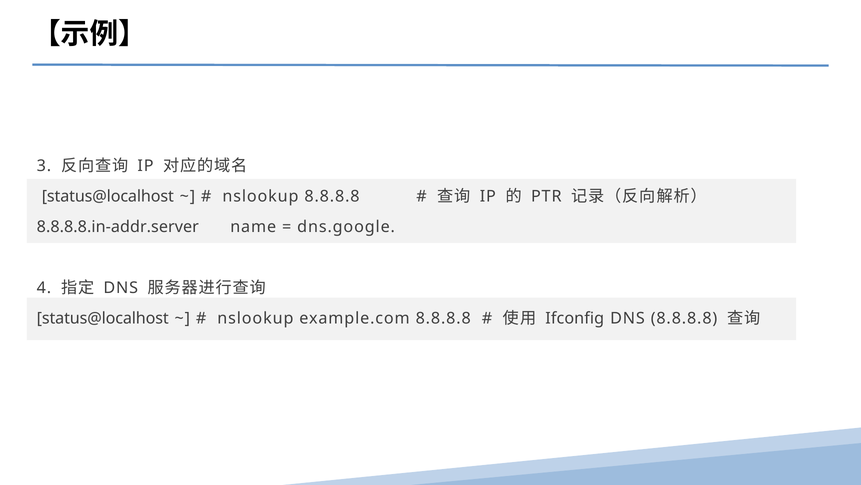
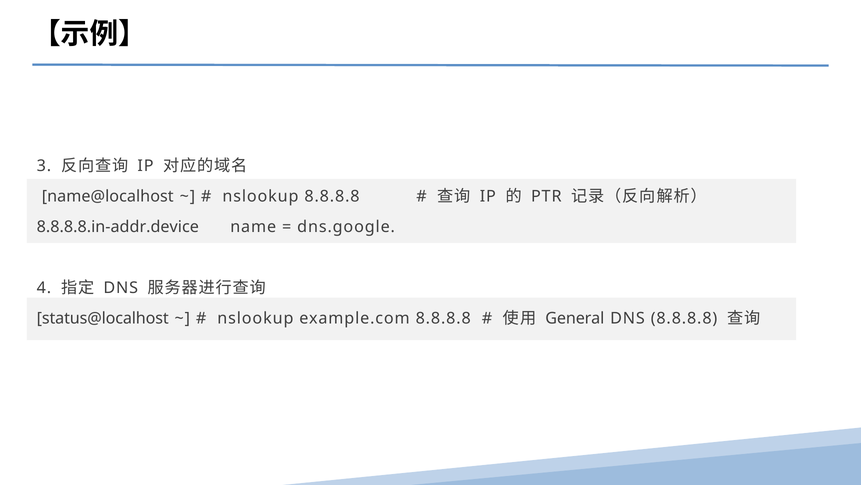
status@localhost at (108, 196): status@localhost -> name@localhost
8.8.8.8.in-addr.server: 8.8.8.8.in-addr.server -> 8.8.8.8.in-addr.device
Ifconfig: Ifconfig -> General
